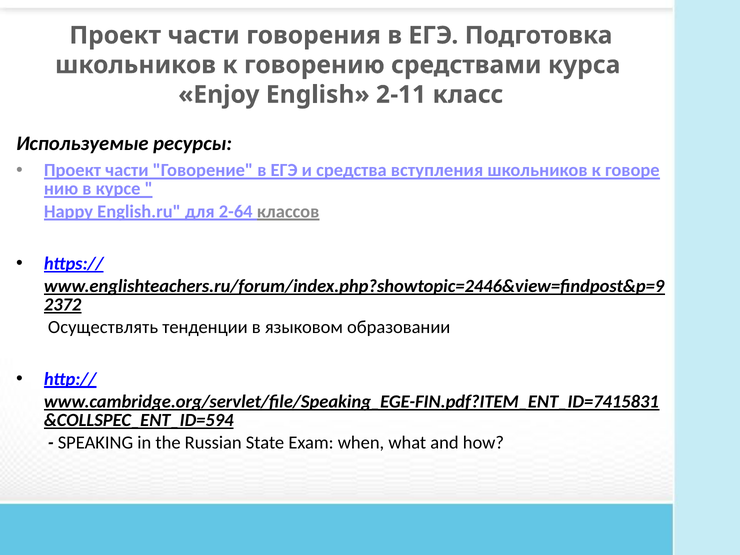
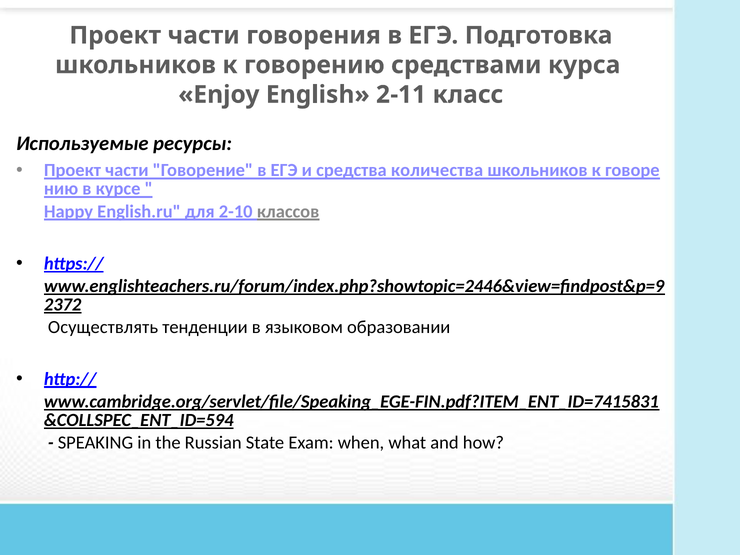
вступления: вступления -> количества
2-64: 2-64 -> 2-10
